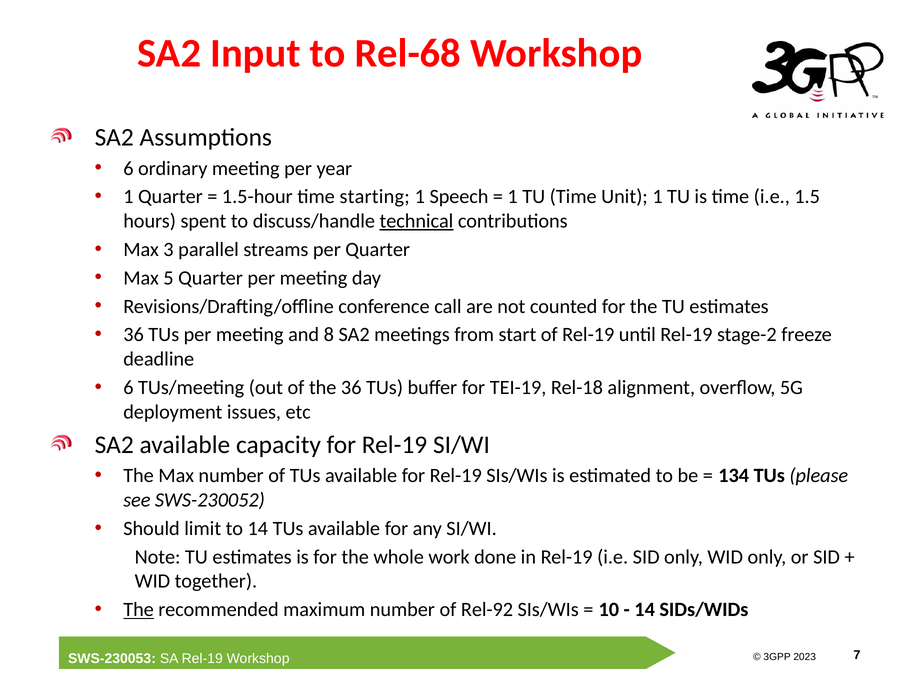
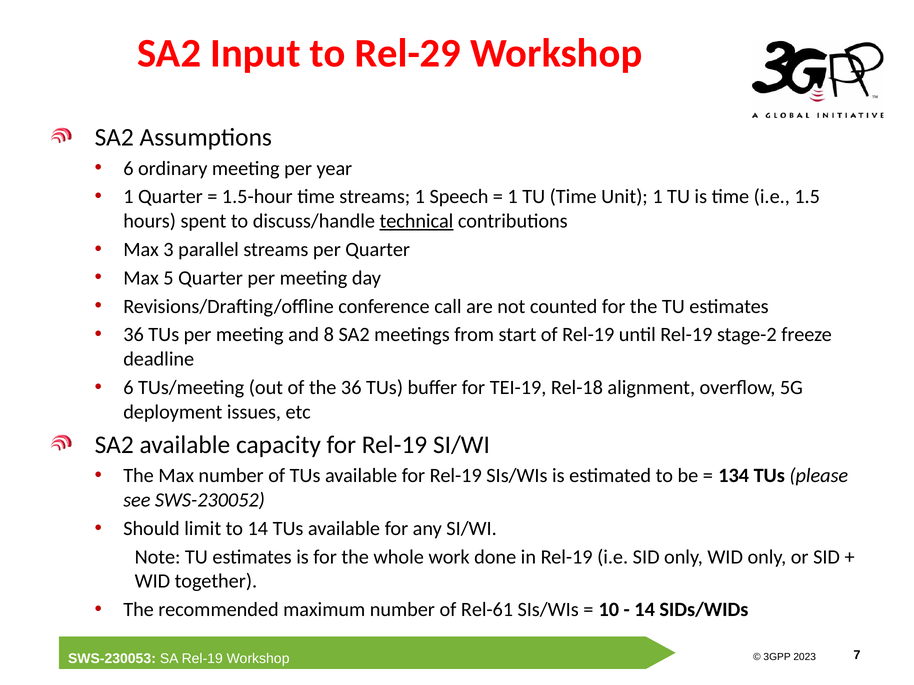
Rel-68: Rel-68 -> Rel-29
time starting: starting -> streams
The at (139, 610) underline: present -> none
Rel-92: Rel-92 -> Rel-61
